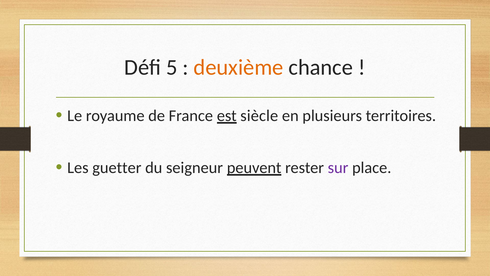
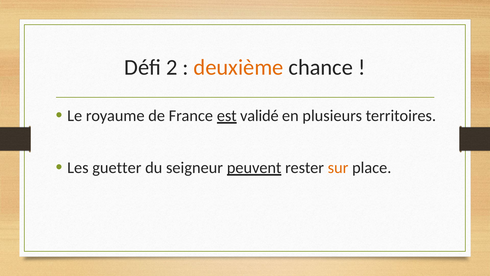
5: 5 -> 2
siècle: siècle -> validé
sur colour: purple -> orange
